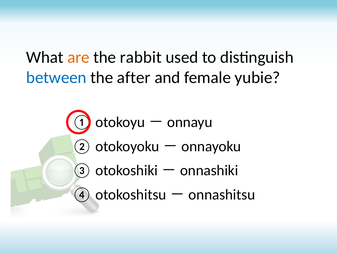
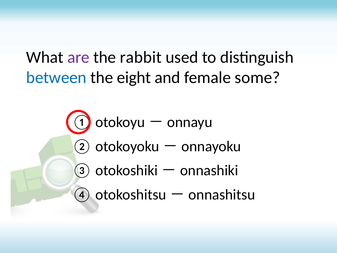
are colour: orange -> purple
after: after -> eight
yubie: yubie -> some
